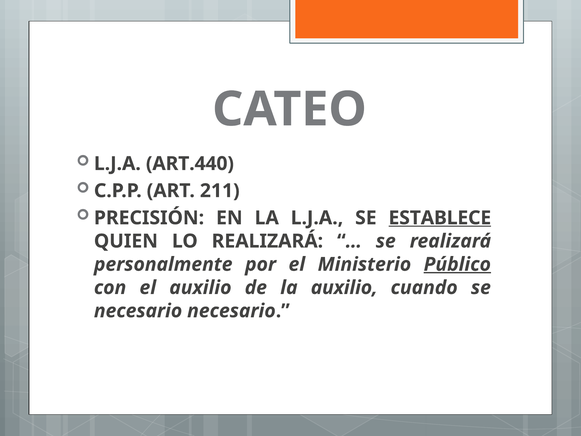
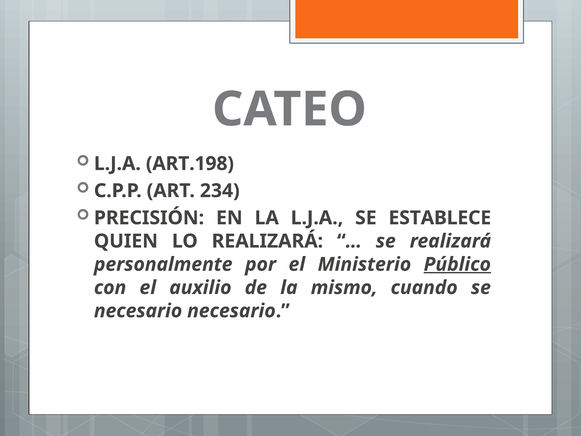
ART.440: ART.440 -> ART.198
211: 211 -> 234
ESTABLECE underline: present -> none
la auxilio: auxilio -> mismo
